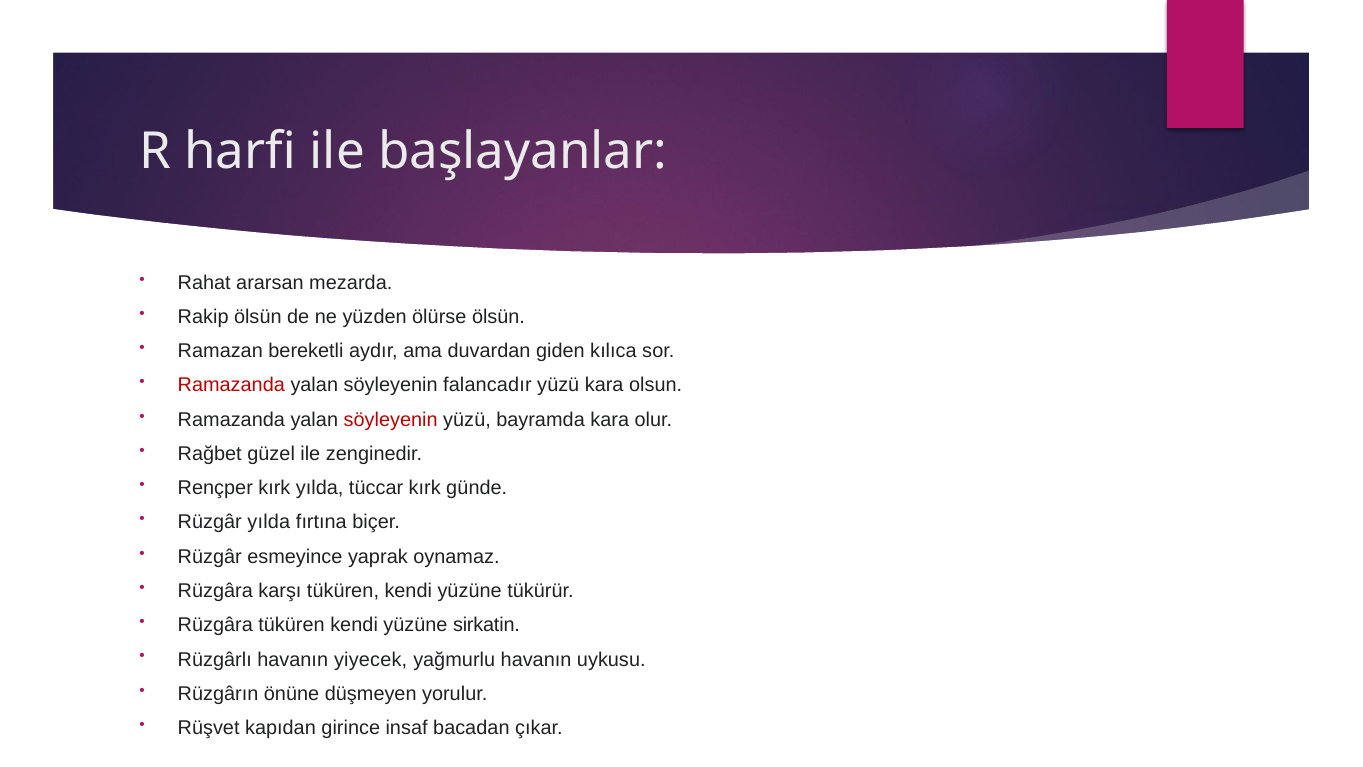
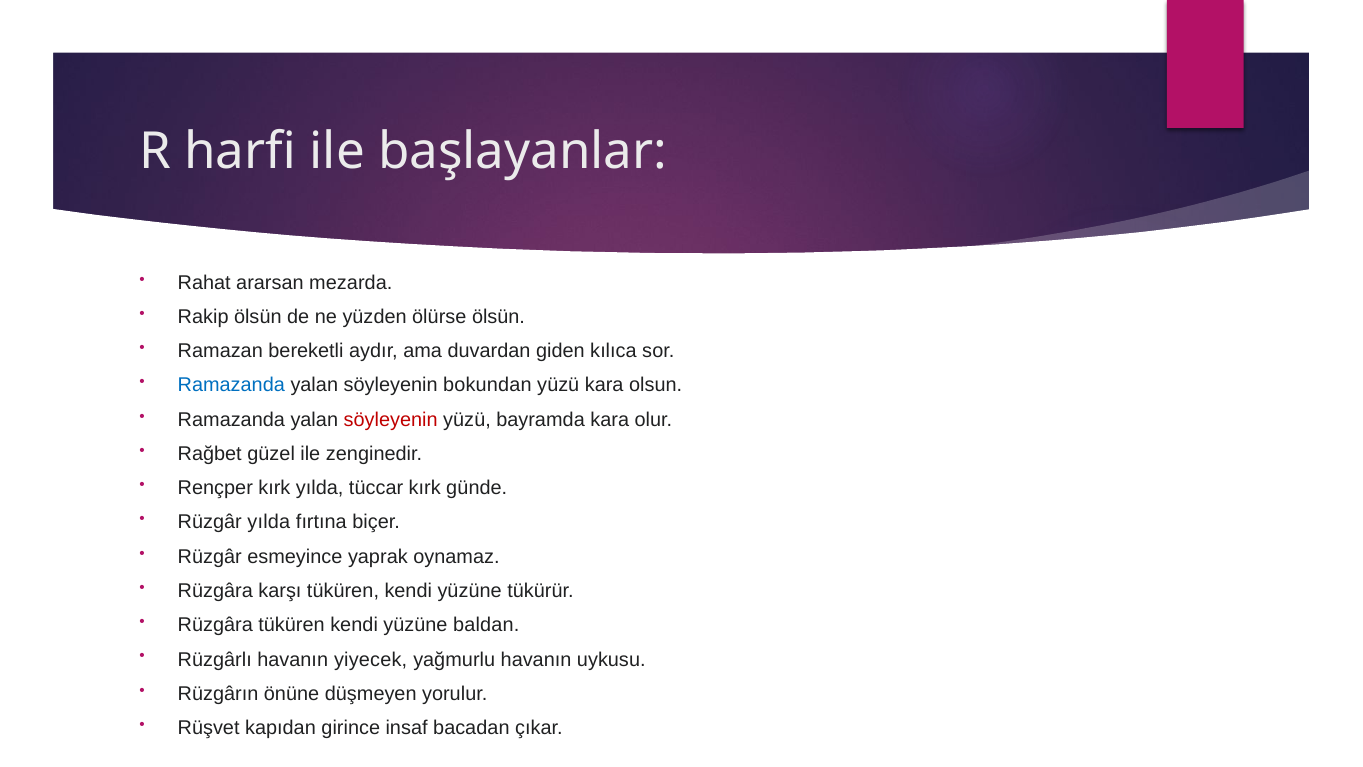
Ramazanda at (231, 385) colour: red -> blue
falancadır: falancadır -> bokundan
sirkatin: sirkatin -> baldan
